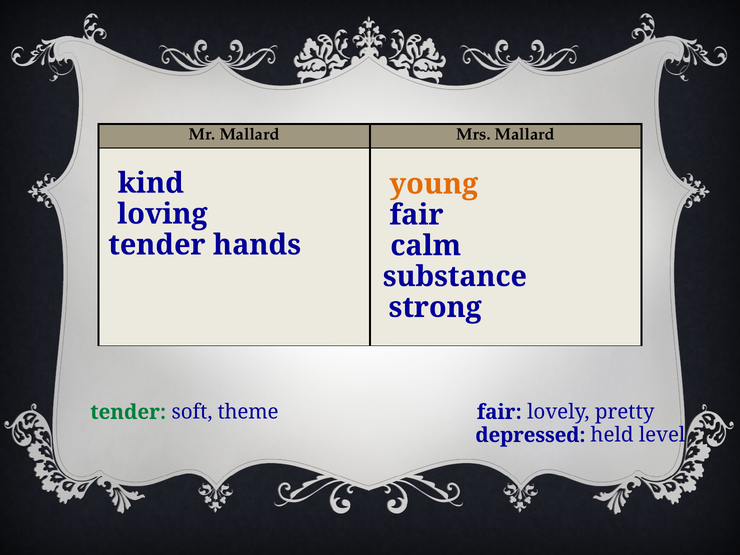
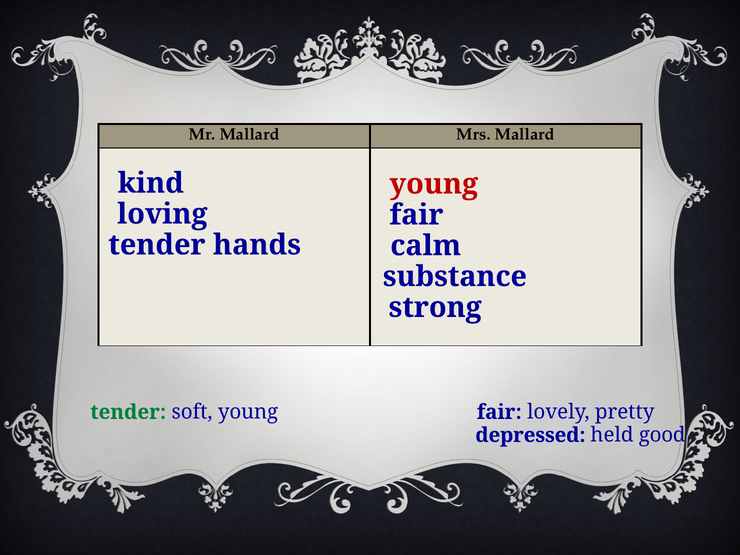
young at (434, 184) colour: orange -> red
soft theme: theme -> young
level: level -> good
